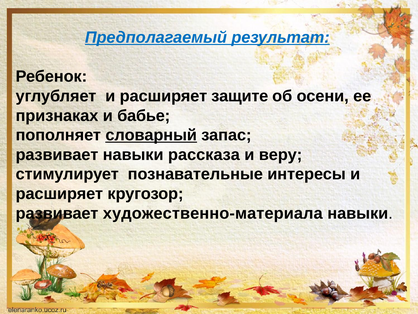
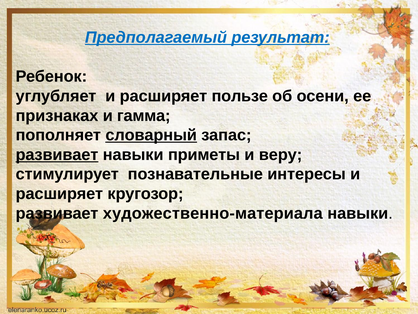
защите: защите -> пользе
бабье: бабье -> гамма
развивает at (57, 154) underline: none -> present
рассказа: рассказа -> приметы
